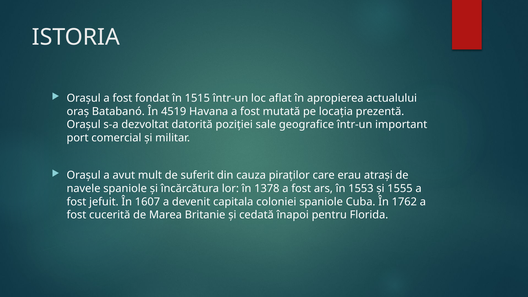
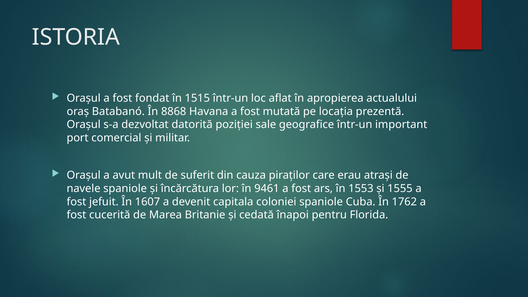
4519: 4519 -> 8868
1378: 1378 -> 9461
